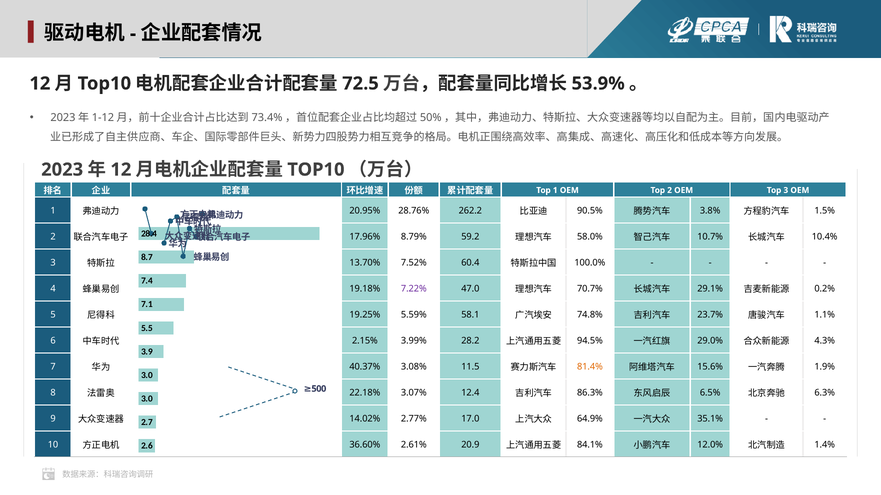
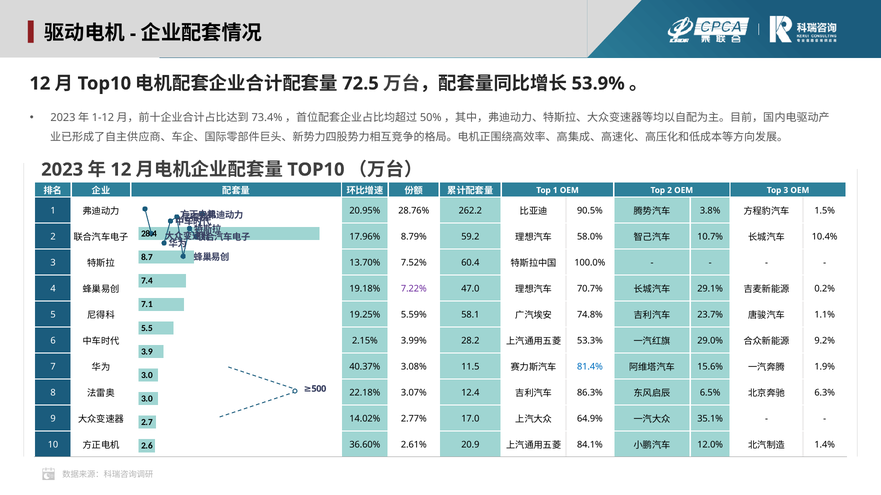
94.5%: 94.5% -> 53.3%
4.3%: 4.3% -> 9.2%
81.4% colour: orange -> blue
